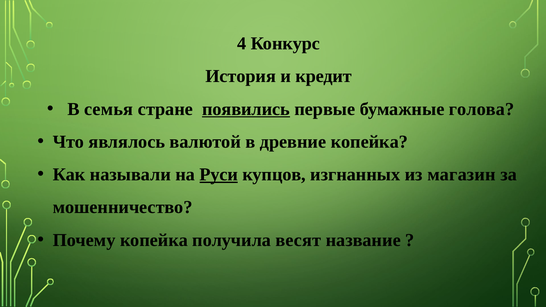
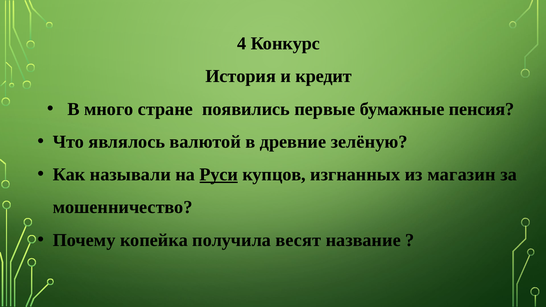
семья: семья -> много
появились underline: present -> none
голова: голова -> пенсия
древние копейка: копейка -> зелёную
